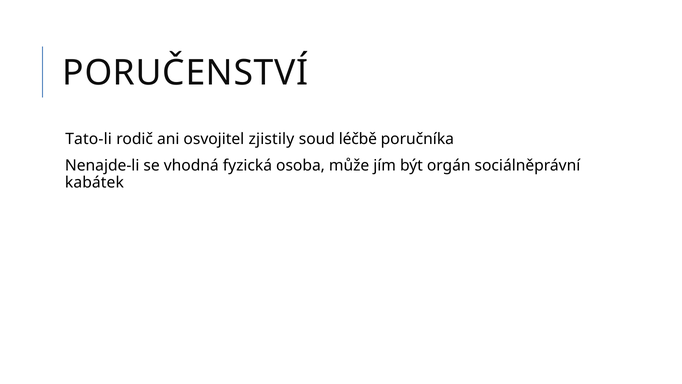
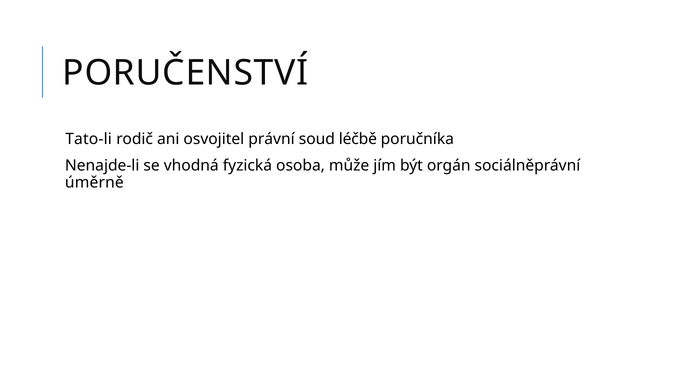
zjistily: zjistily -> právní
kabátek: kabátek -> úměrně
